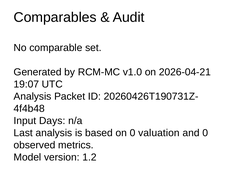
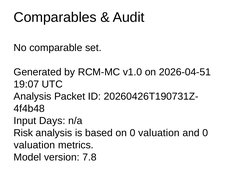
2026-04-21: 2026-04-21 -> 2026-04-51
Last: Last -> Risk
observed at (34, 145): observed -> valuation
1.2: 1.2 -> 7.8
